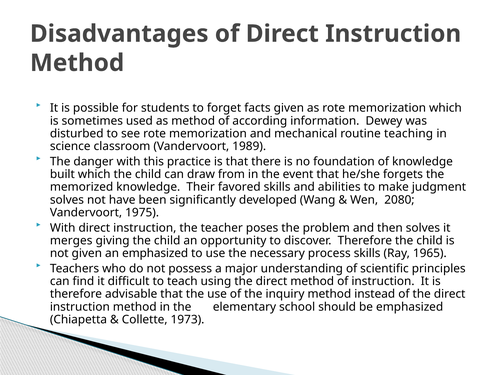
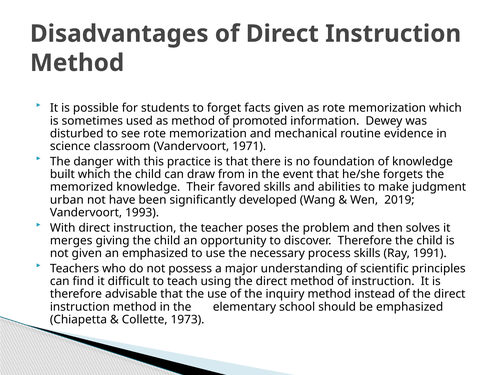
according: according -> promoted
teaching: teaching -> evidence
1989: 1989 -> 1971
solves at (67, 200): solves -> urban
2080: 2080 -> 2019
1975: 1975 -> 1993
1965: 1965 -> 1991
